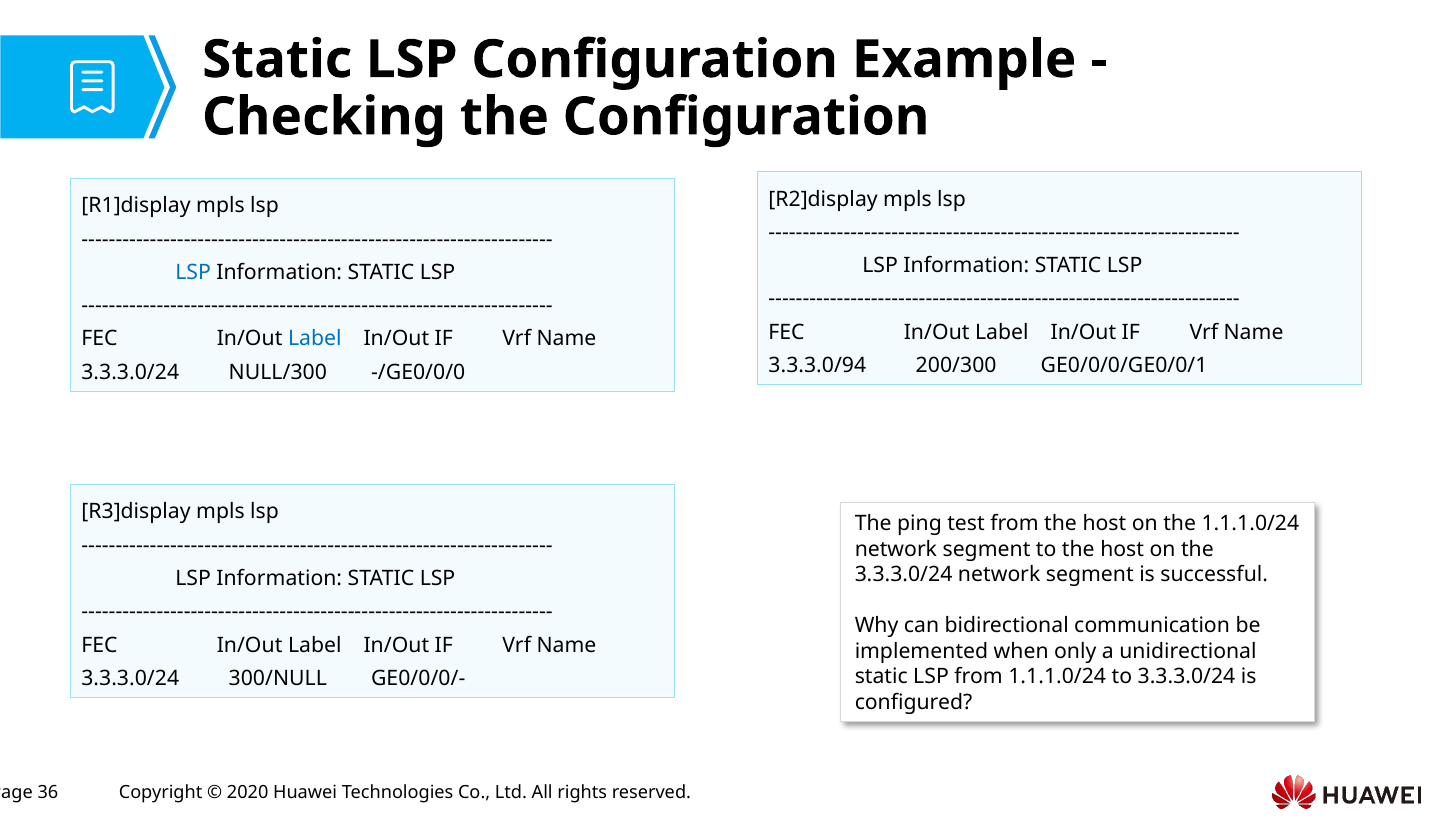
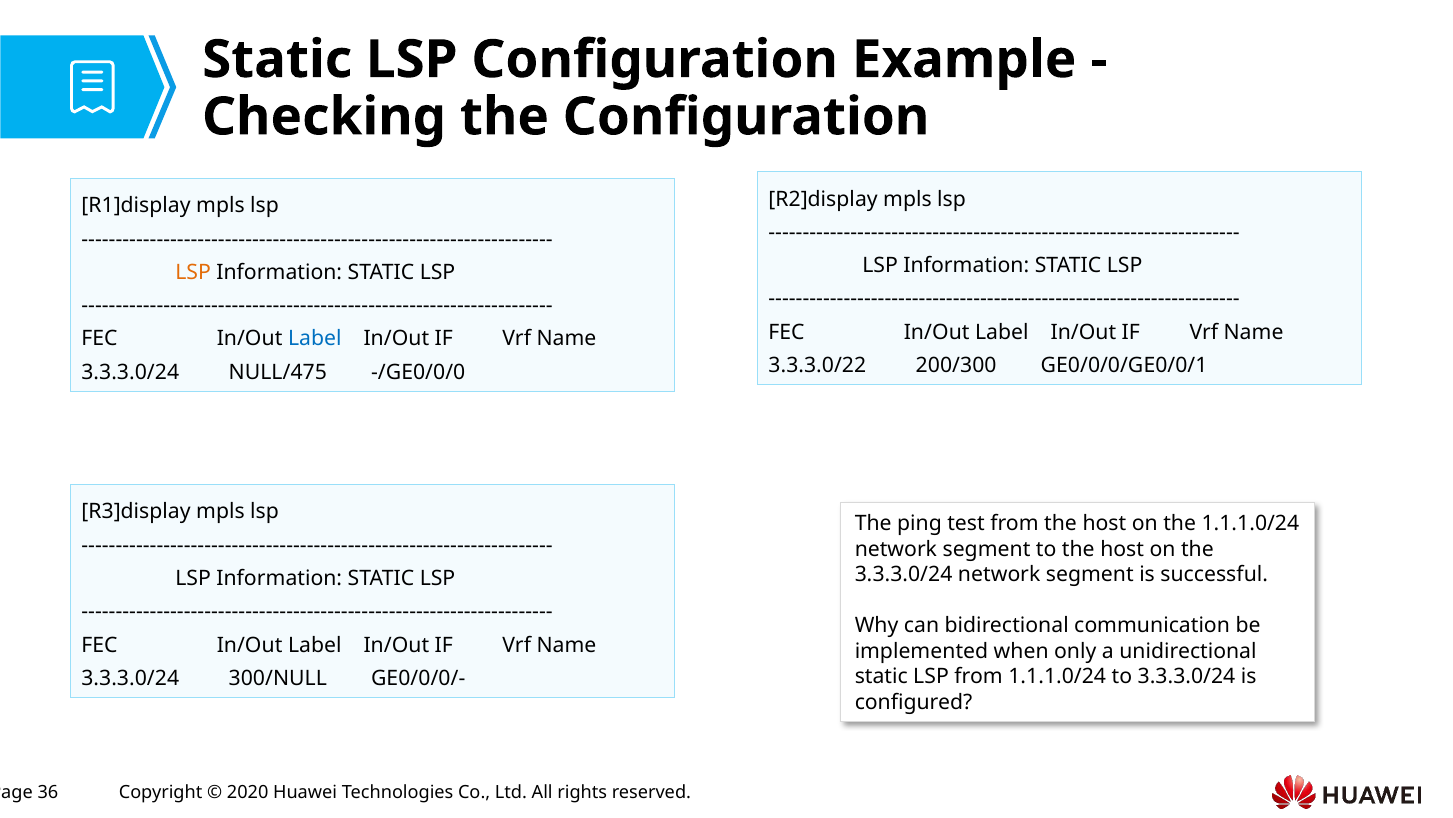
LSP at (193, 272) colour: blue -> orange
3.3.3.0/94: 3.3.3.0/94 -> 3.3.3.0/22
NULL/300: NULL/300 -> NULL/475
